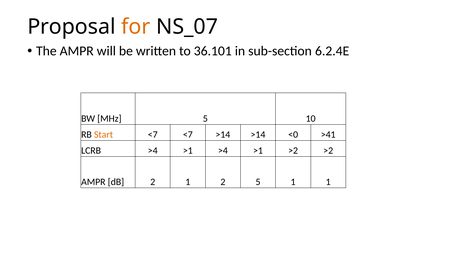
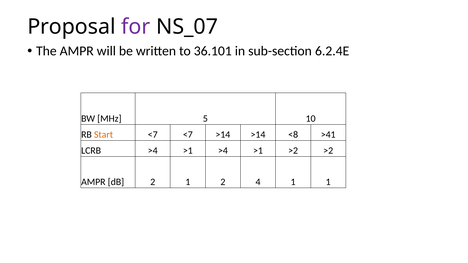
for colour: orange -> purple
<0: <0 -> <8
2 5: 5 -> 4
